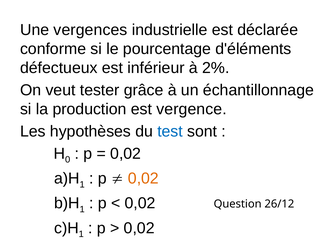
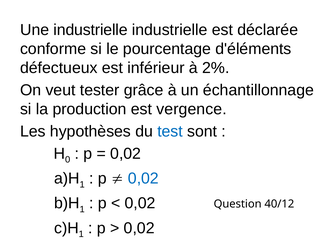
Une vergences: vergences -> industrielle
0,02 at (143, 178) colour: orange -> blue
26/12: 26/12 -> 40/12
